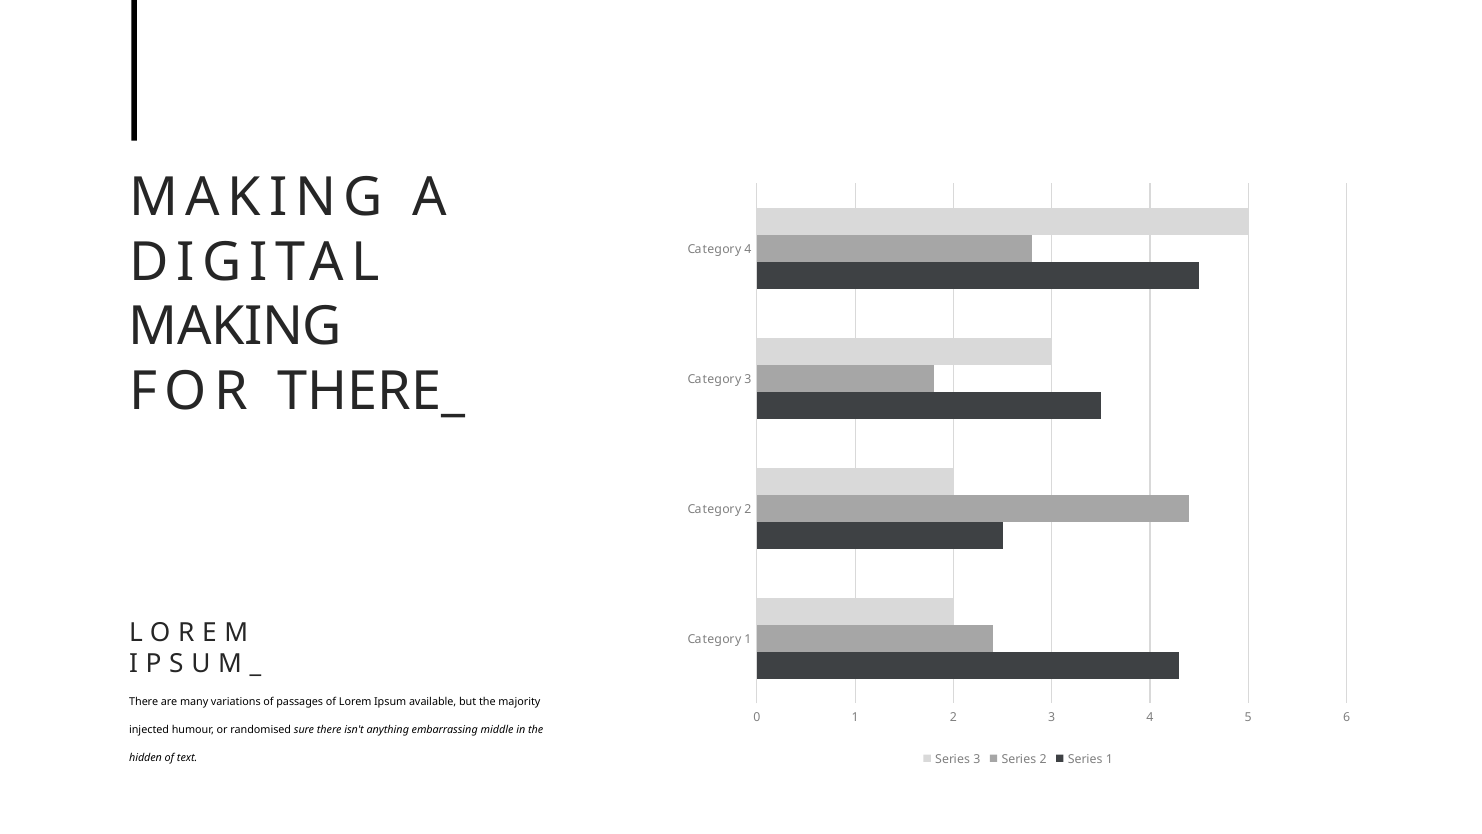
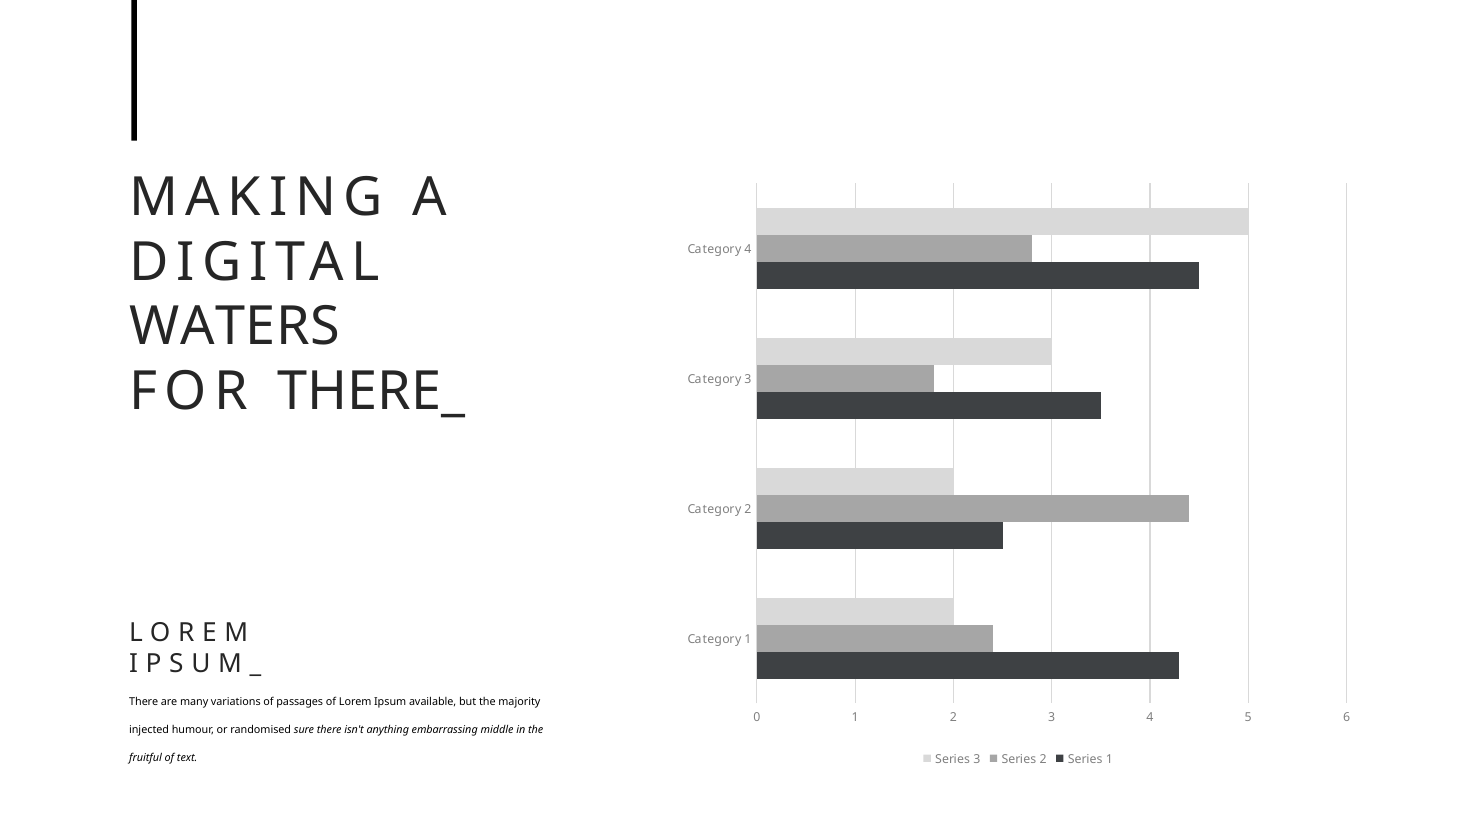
MAKING at (235, 327): MAKING -> WATERS
hidden: hidden -> fruitful
